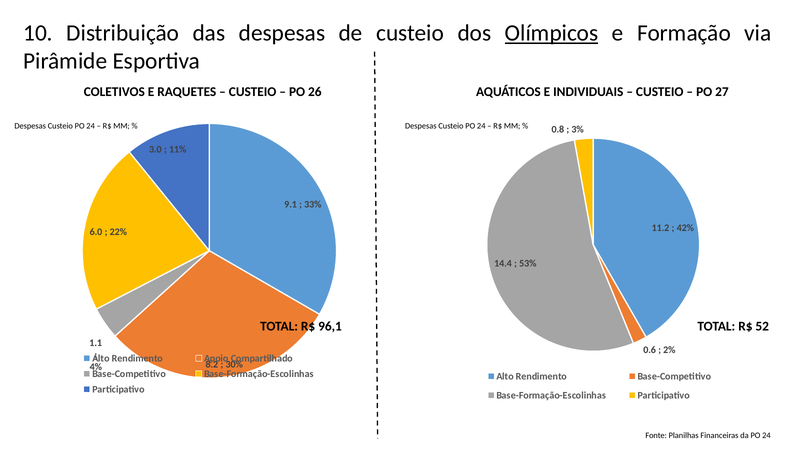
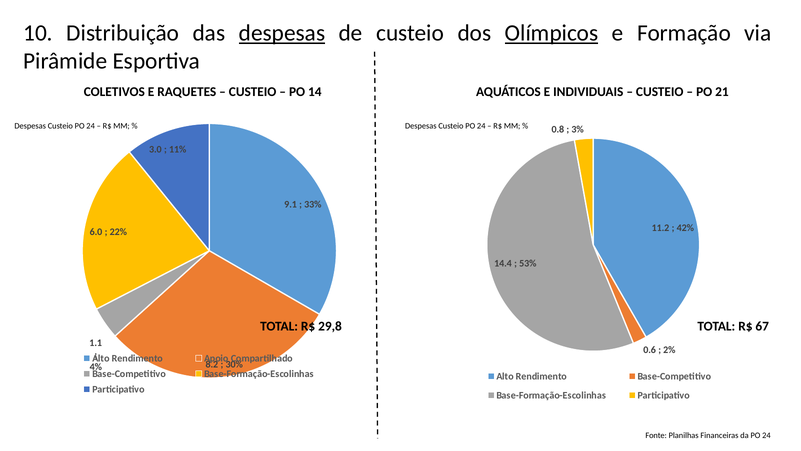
despesas at (282, 33) underline: none -> present
26: 26 -> 14
27: 27 -> 21
96,1: 96,1 -> 29,8
52: 52 -> 67
